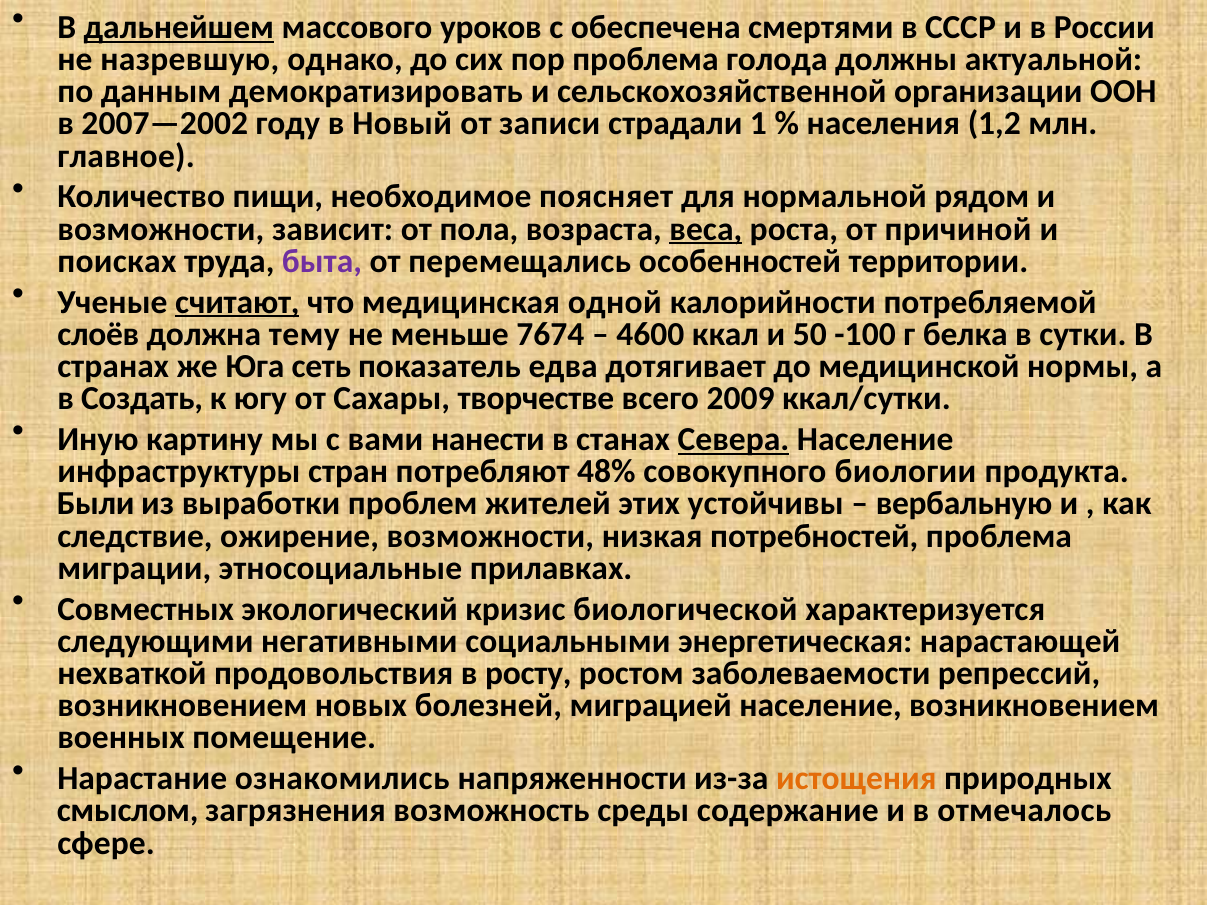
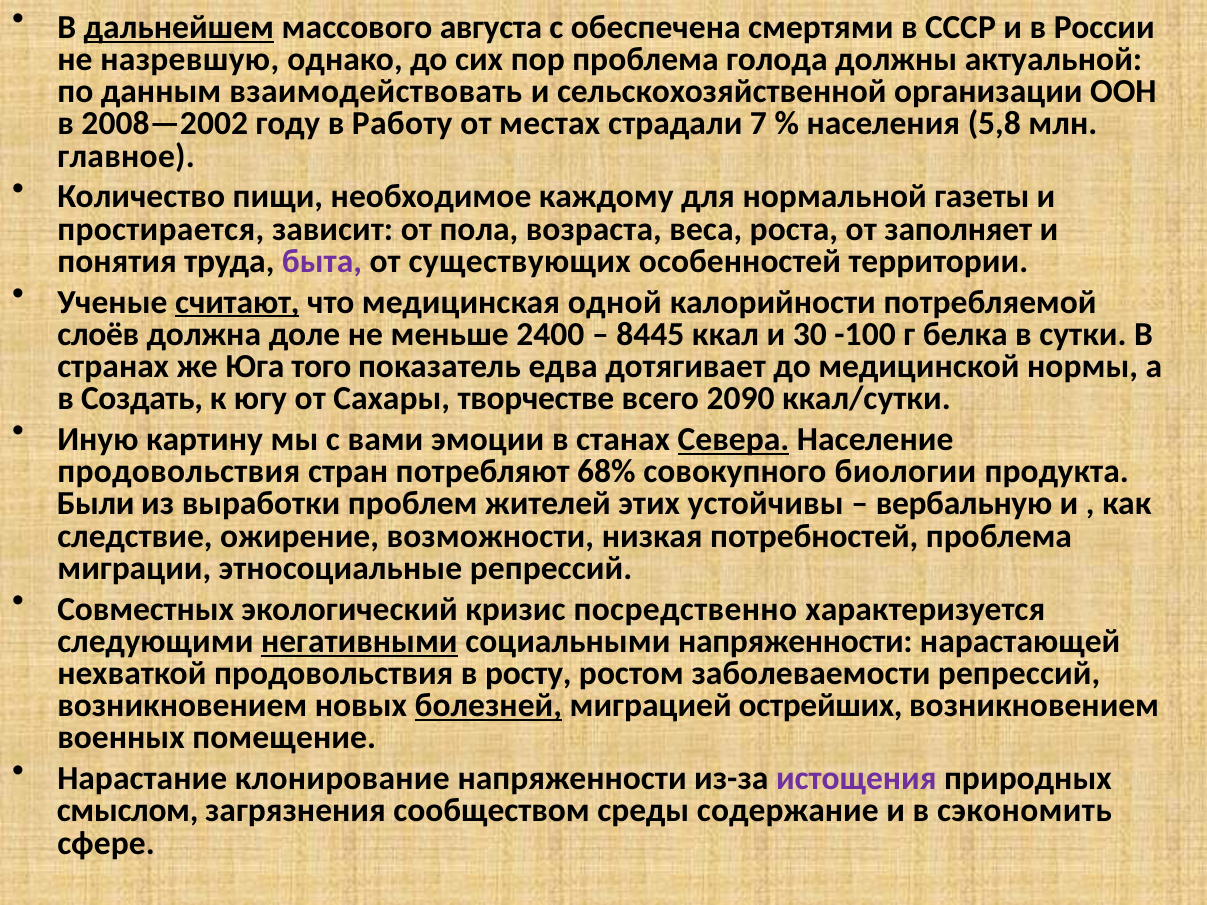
уроков: уроков -> августа
демократизировать: демократизировать -> взаимодействовать
2007—2002: 2007—2002 -> 2008—2002
Новый: Новый -> Работу
записи: записи -> местах
1: 1 -> 7
1,2: 1,2 -> 5,8
поясняет: поясняет -> каждому
рядом: рядом -> газеты
возможности at (161, 229): возможности -> простирается
веса underline: present -> none
причиной: причиной -> заполняет
поисках: поисках -> понятия
перемещались: перемещались -> существующих
тему: тему -> доле
7674: 7674 -> 2400
4600: 4600 -> 8445
50: 50 -> 30
сеть: сеть -> того
2009: 2009 -> 2090
нанести: нанести -> эмоции
инфраструктуры at (179, 472): инфраструктуры -> продовольствия
48%: 48% -> 68%
этносоциальные прилавках: прилавках -> репрессий
биологической: биологической -> посредственно
негативными underline: none -> present
социальными энергетическая: энергетическая -> напряженности
болезней underline: none -> present
миграцией население: население -> острейших
ознакомились: ознакомились -> клонирование
истощения colour: orange -> purple
возможность: возможность -> сообществом
отмечалось: отмечалось -> сэкономить
